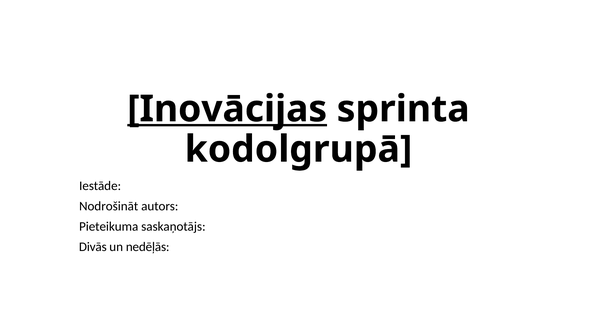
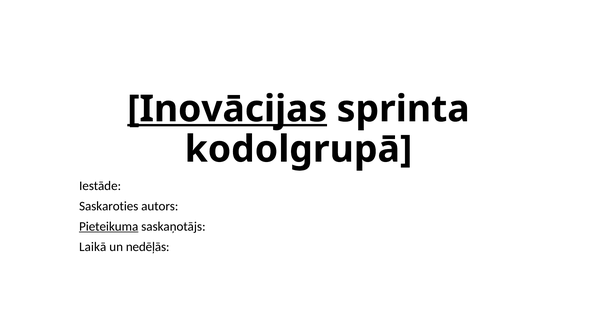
Nodrošināt: Nodrošināt -> Saskaroties
Pieteikuma underline: none -> present
Divās: Divās -> Laikā
